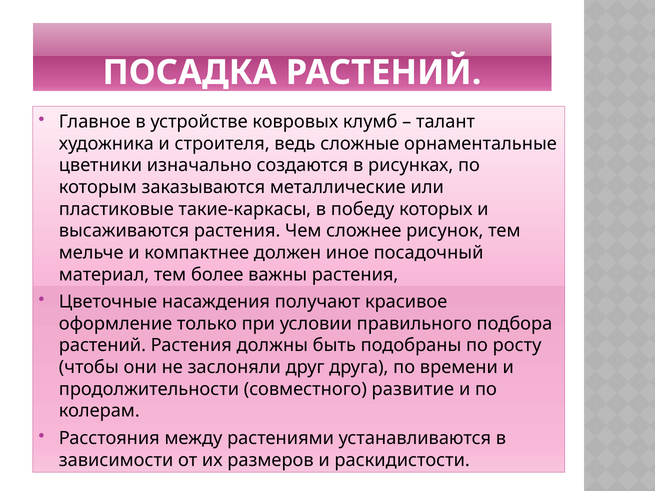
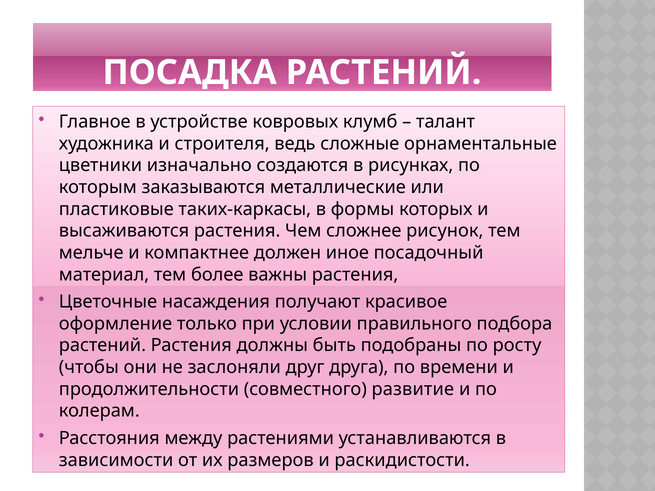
такие-каркасы: такие-каркасы -> таких-каркасы
победу: победу -> формы
